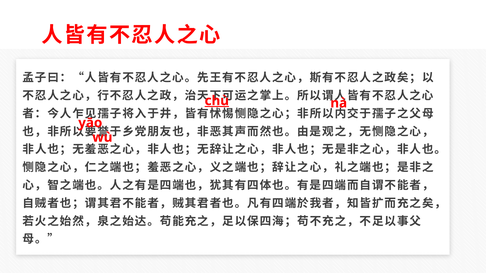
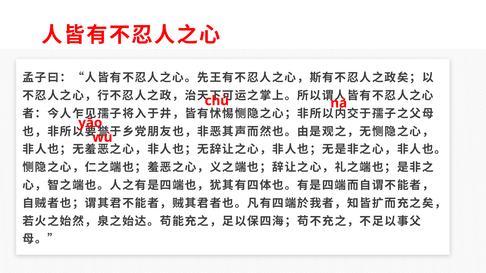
chù underline: present -> none
